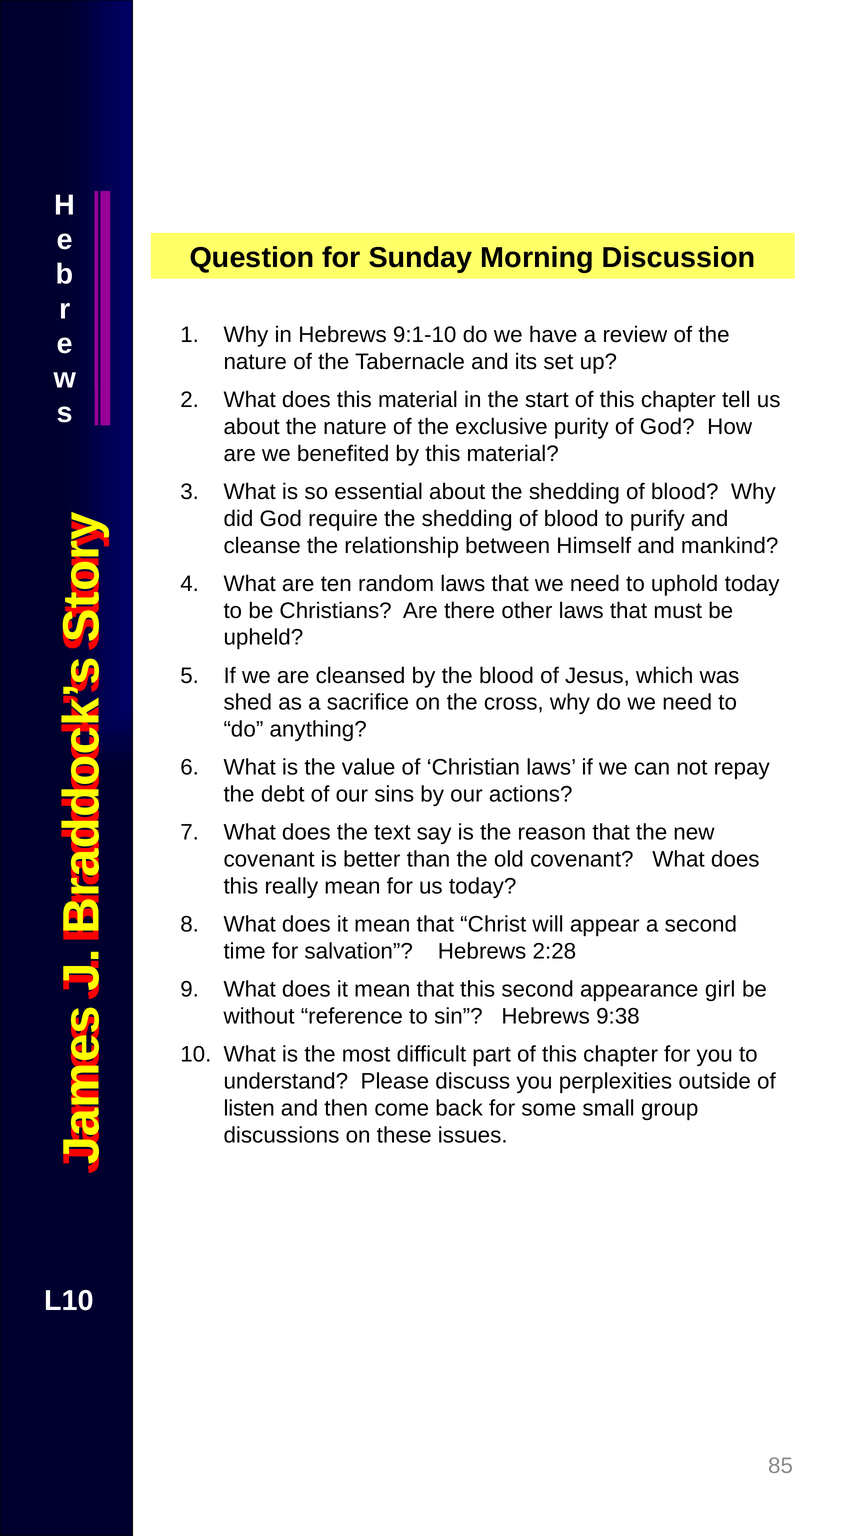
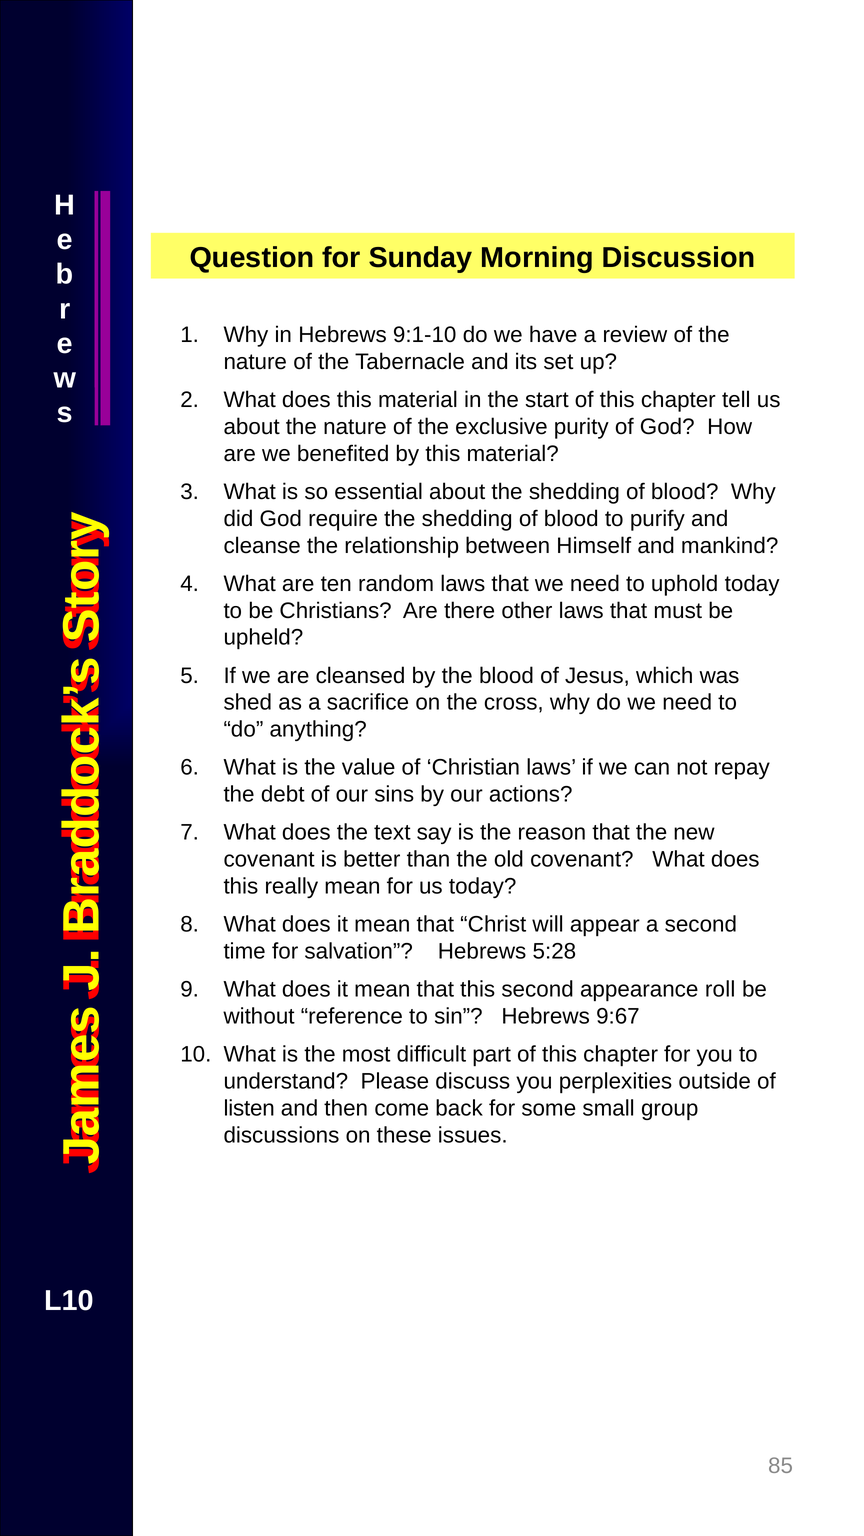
2:28: 2:28 -> 5:28
girl: girl -> roll
9:38: 9:38 -> 9:67
